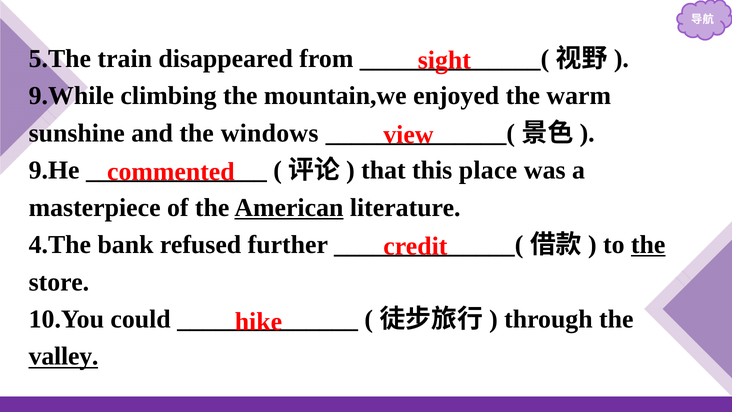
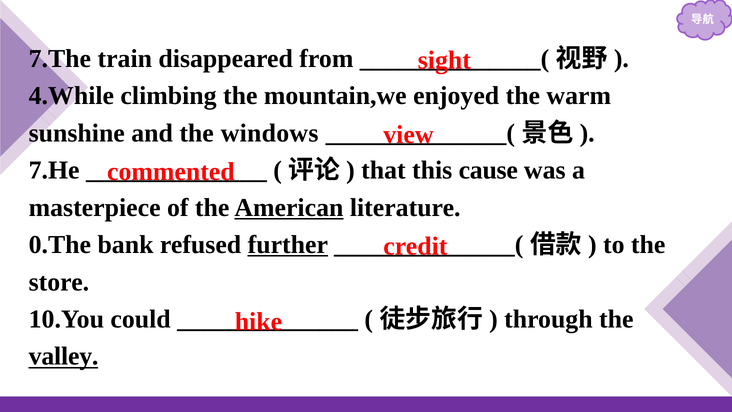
5.The: 5.The -> 7.The
9.While: 9.While -> 4.While
9.He: 9.He -> 7.He
place: place -> cause
4.The: 4.The -> 0.The
further underline: none -> present
the at (648, 245) underline: present -> none
